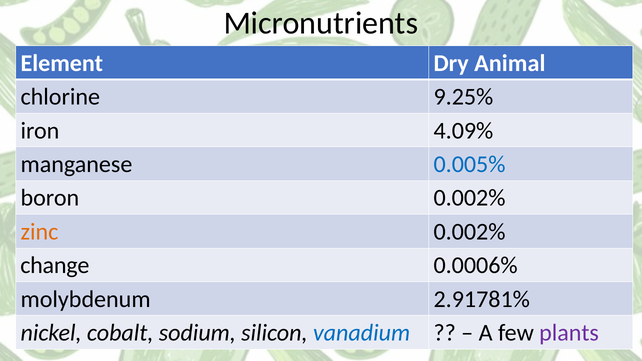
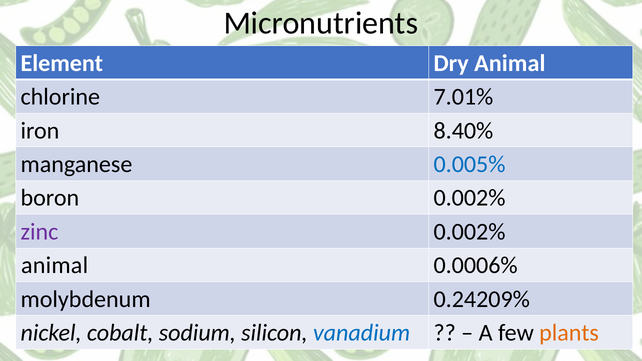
9.25%: 9.25% -> 7.01%
4.09%: 4.09% -> 8.40%
zinc colour: orange -> purple
change at (55, 266): change -> animal
2.91781%: 2.91781% -> 0.24209%
plants colour: purple -> orange
